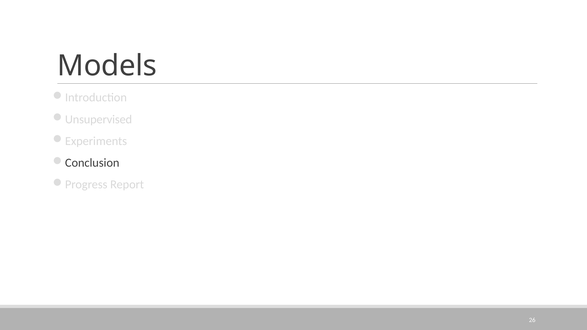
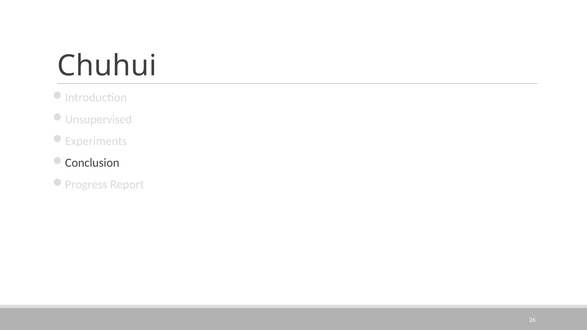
Models: Models -> Chuhui
